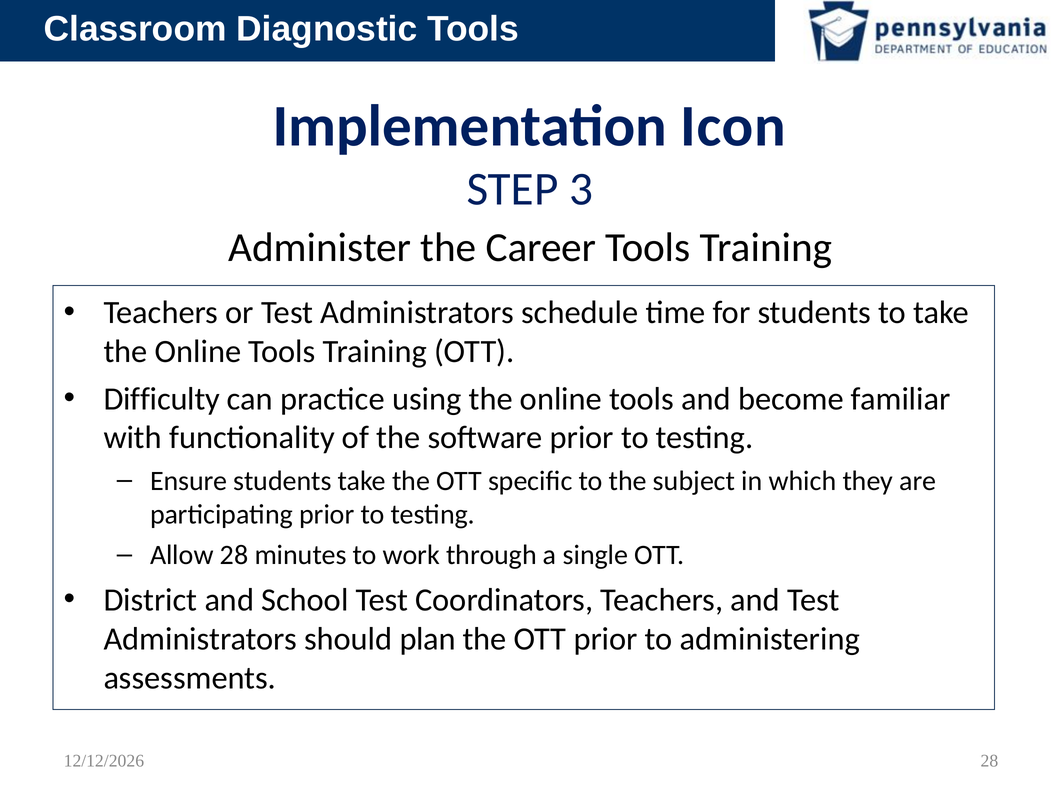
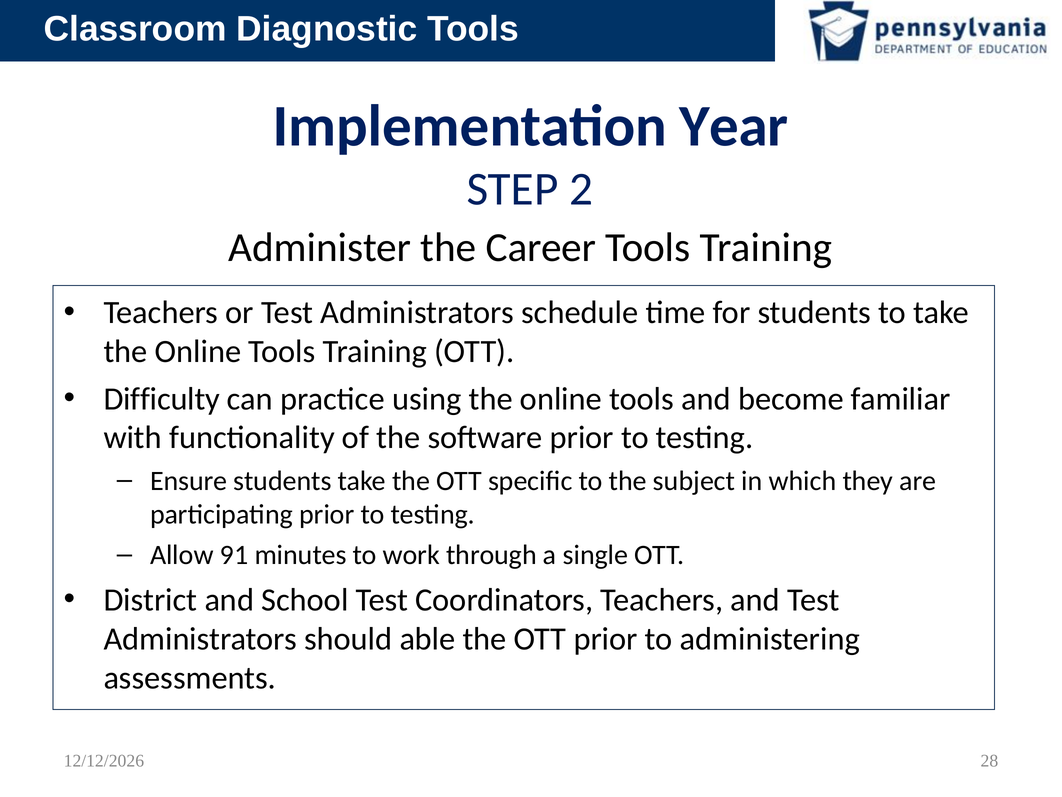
Icon: Icon -> Year
3: 3 -> 2
Allow 28: 28 -> 91
plan: plan -> able
